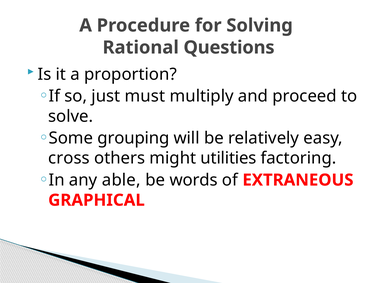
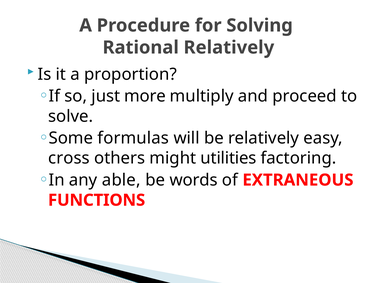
Rational Questions: Questions -> Relatively
must: must -> more
grouping: grouping -> formulas
GRAPHICAL: GRAPHICAL -> FUNCTIONS
